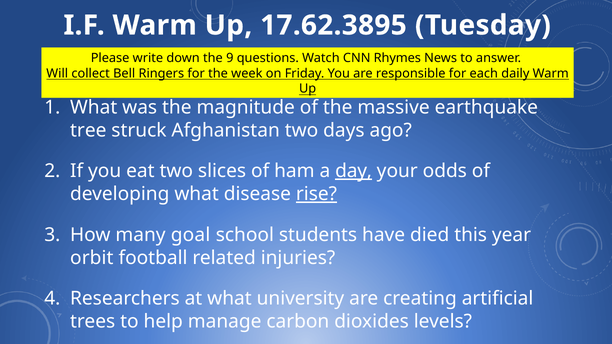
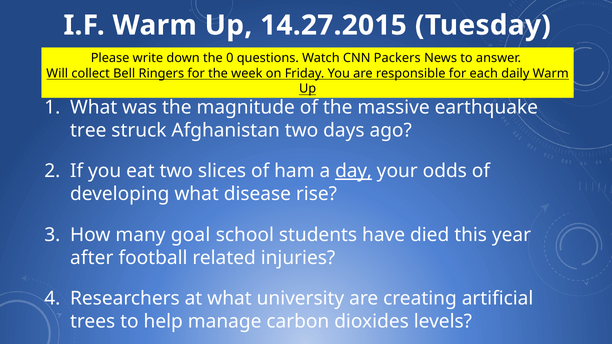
17.62.3895: 17.62.3895 -> 14.27.2015
9: 9 -> 0
Rhymes: Rhymes -> Packers
rise underline: present -> none
orbit: orbit -> after
